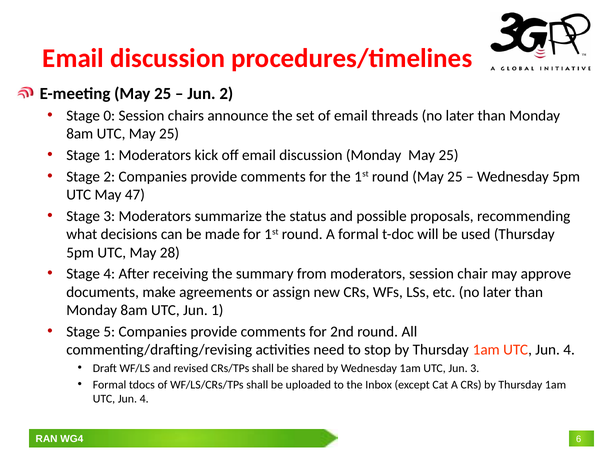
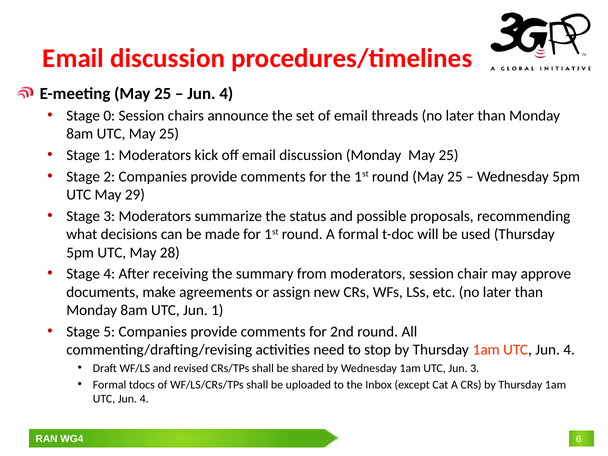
2 at (226, 94): 2 -> 4
47: 47 -> 29
